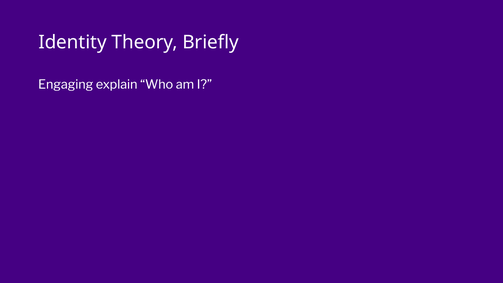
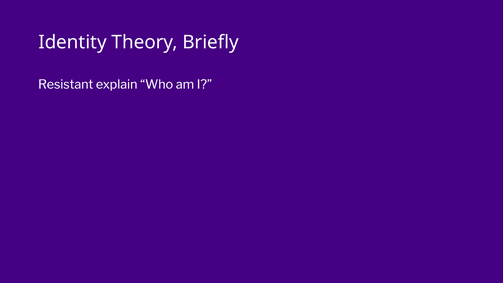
Engaging: Engaging -> Resistant
